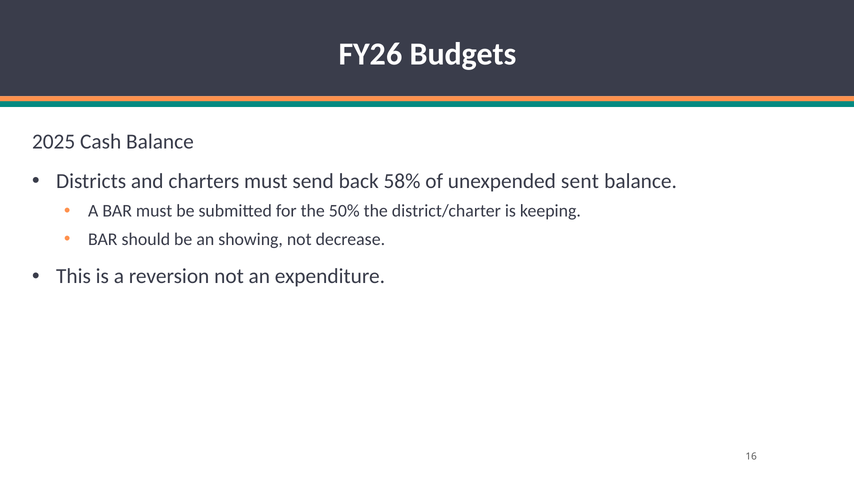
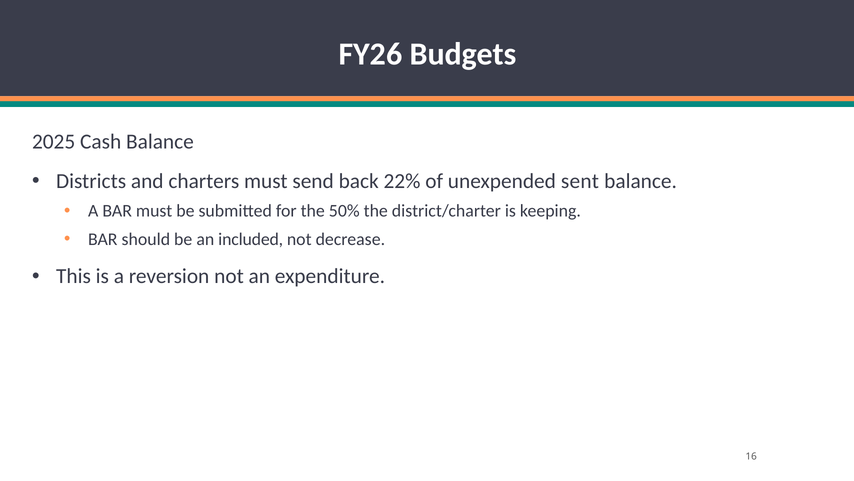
58%: 58% -> 22%
showing: showing -> included
